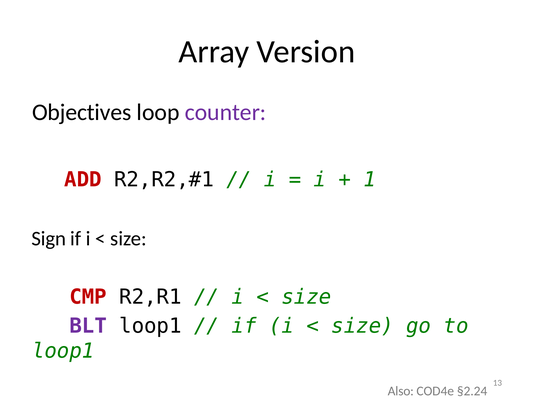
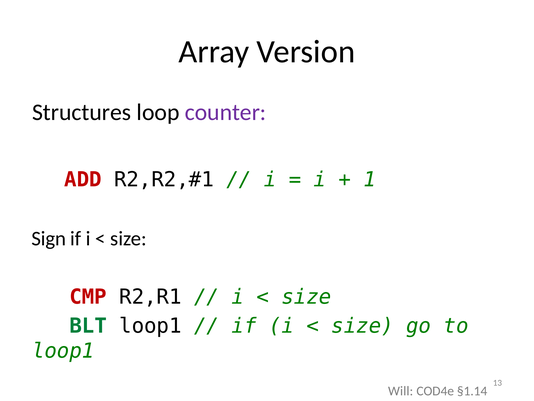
Objectives: Objectives -> Structures
BLT colour: purple -> green
Also: Also -> Will
§2.24: §2.24 -> §1.14
